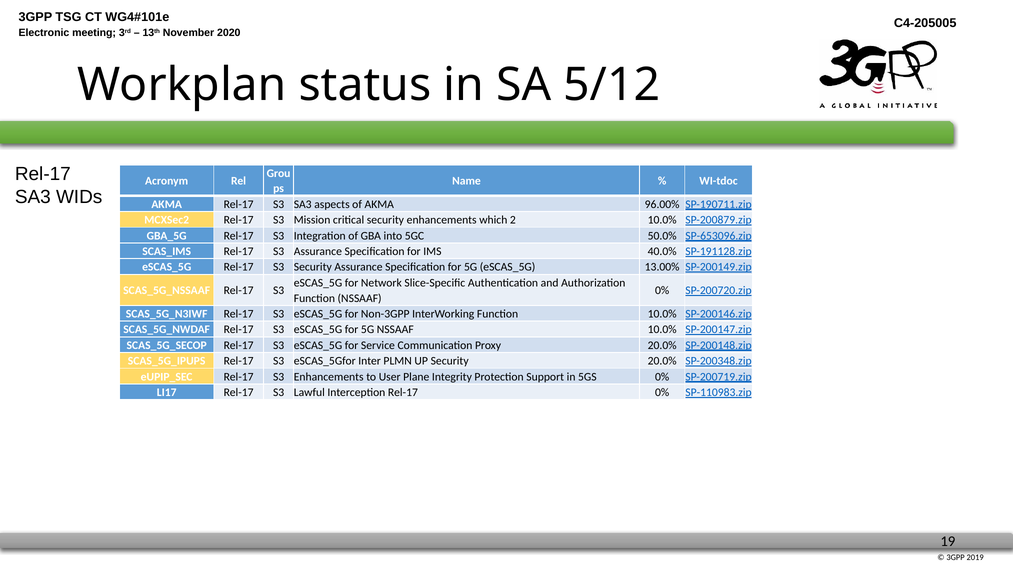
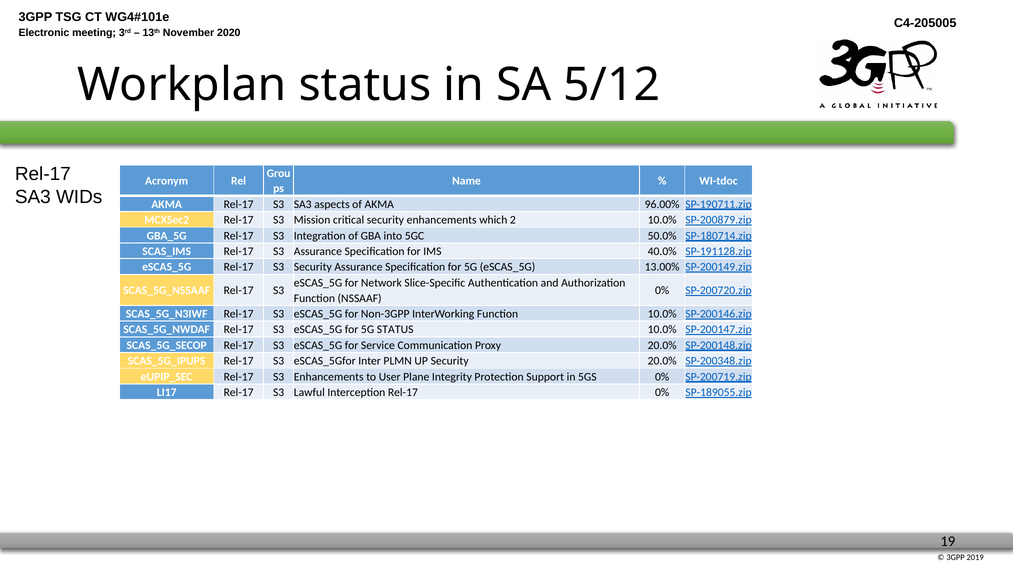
SP-653096.zip: SP-653096.zip -> SP-180714.zip
5G NSSAAF: NSSAAF -> STATUS
SP-110983.zip: SP-110983.zip -> SP-189055.zip
